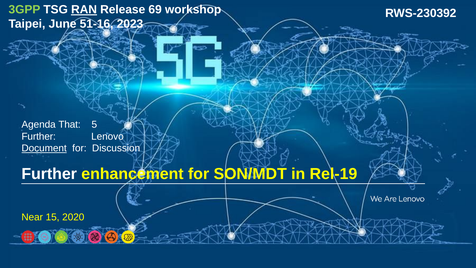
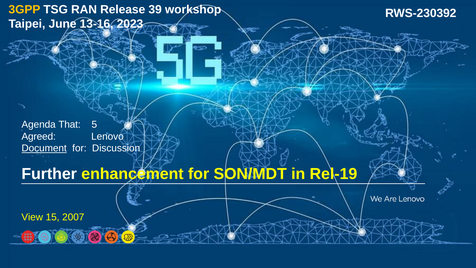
3GPP colour: light green -> yellow
RAN underline: present -> none
69: 69 -> 39
51-16: 51-16 -> 13-16
Further at (39, 136): Further -> Agreed
Near: Near -> View
2020: 2020 -> 2007
